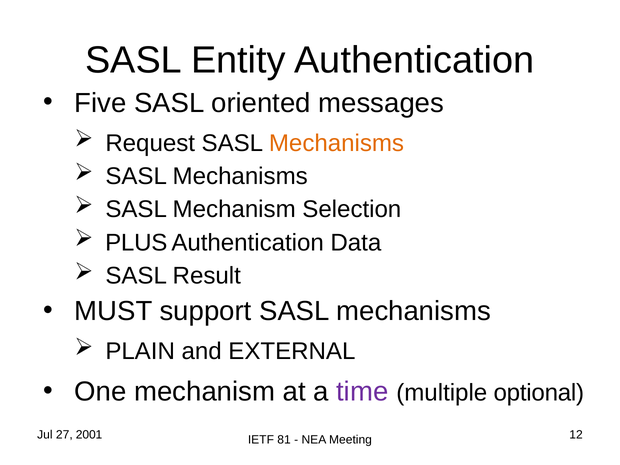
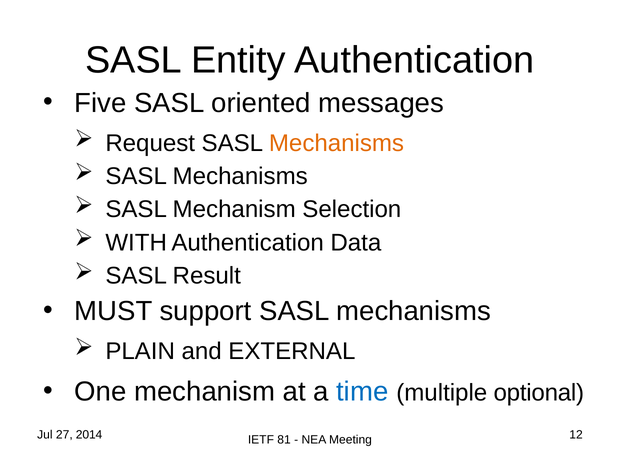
PLUS: PLUS -> WITH
time colour: purple -> blue
2001: 2001 -> 2014
